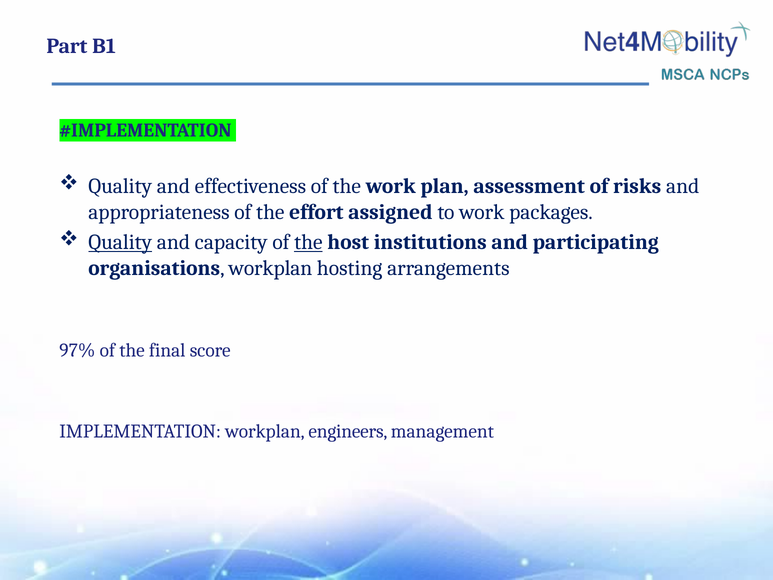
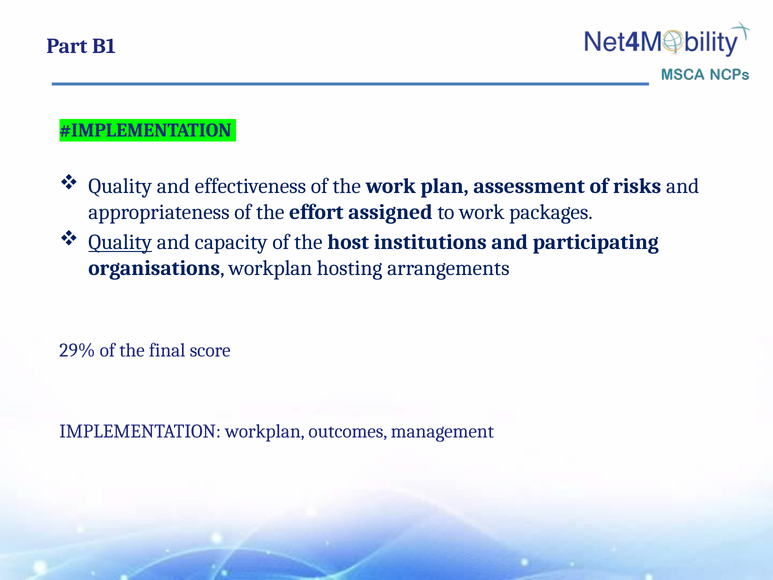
the at (308, 242) underline: present -> none
97%: 97% -> 29%
engineers: engineers -> outcomes
